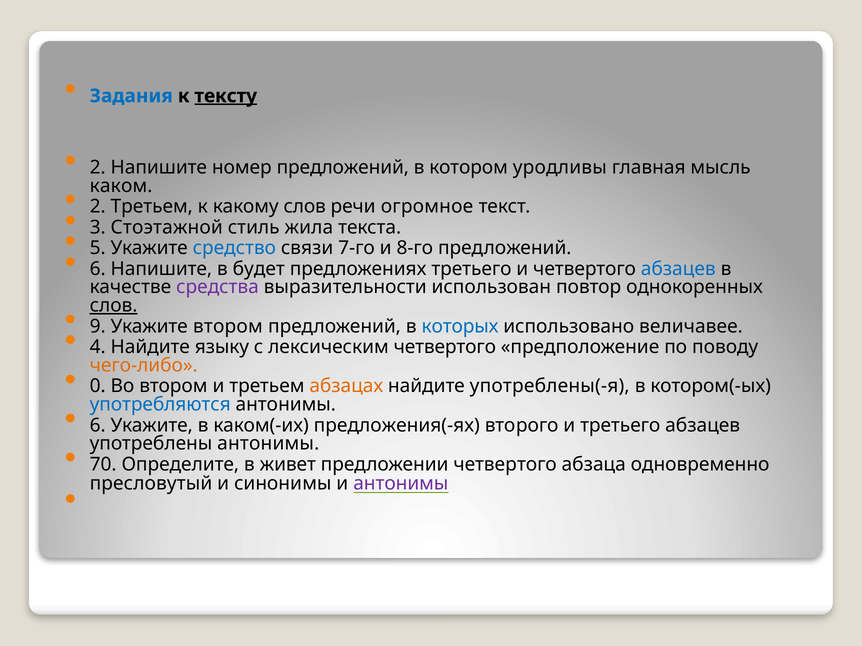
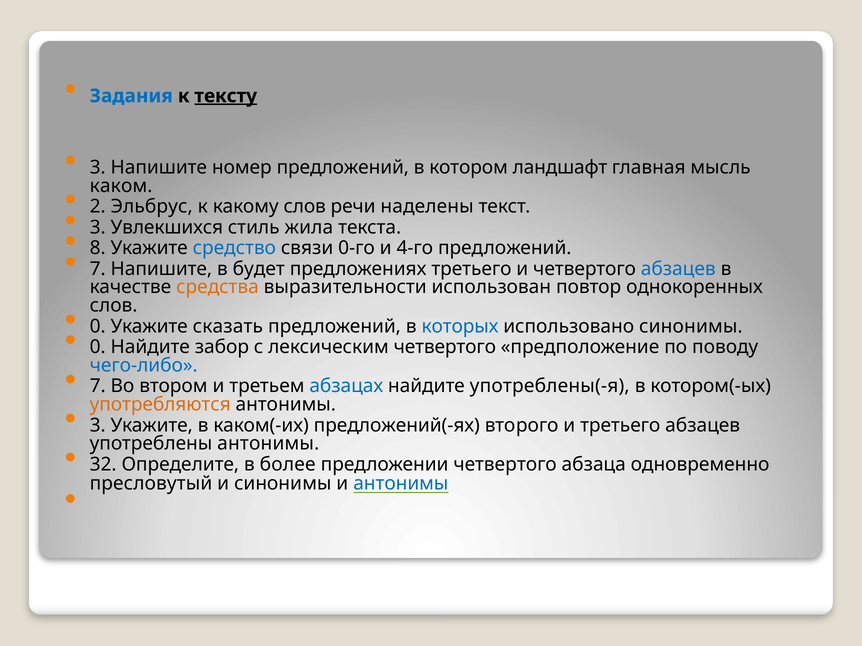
2 at (98, 168): 2 -> 3
уродливы: уродливы -> ландшафт
2 Третьем: Третьем -> Эльбрус
огромное: огромное -> наделены
Стоэтажной: Стоэтажной -> Увлекшихся
5: 5 -> 8
7-го: 7-го -> 0-го
8-го: 8-го -> 4-го
6 at (98, 269): 6 -> 7
средства colour: purple -> orange
слов at (114, 306) underline: present -> none
9 at (98, 327): 9 -> 0
Укажите втором: втором -> сказать
величавее: величавее -> синонимы
4 at (98, 347): 4 -> 0
языку: языку -> забор
чего-либо colour: orange -> blue
0 at (98, 386): 0 -> 7
абзацах colour: orange -> blue
употребляются colour: blue -> orange
6 at (98, 426): 6 -> 3
предложения(-ях: предложения(-ях -> предложений(-ях
70: 70 -> 32
живет: живет -> более
антонимы at (401, 484) colour: purple -> blue
